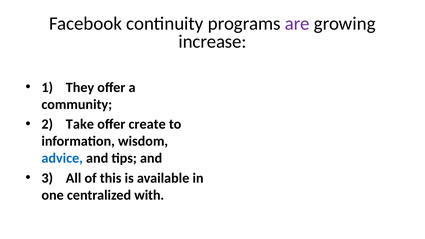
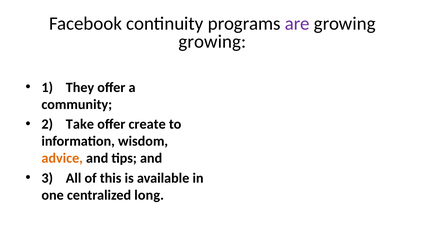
increase at (213, 42): increase -> growing
advice colour: blue -> orange
with: with -> long
